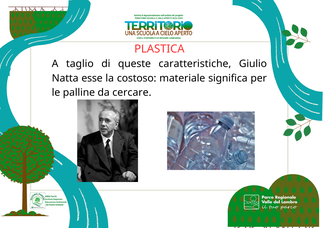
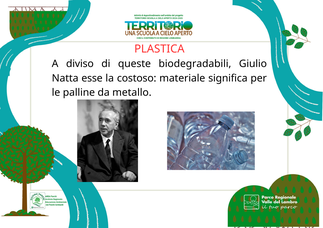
taglio: taglio -> diviso
caratteristiche: caratteristiche -> biodegradabili
cercare: cercare -> metallo
